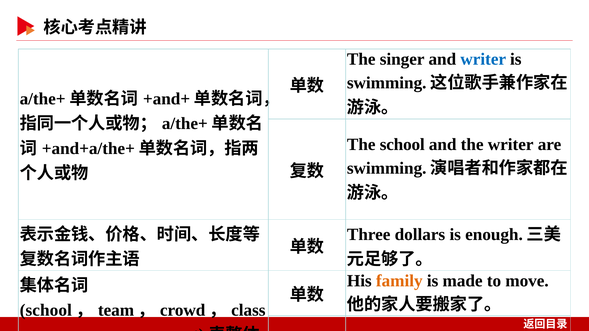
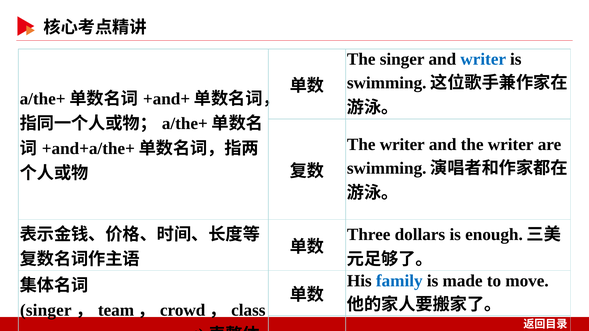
school at (402, 145): school -> writer
family at (399, 281) colour: orange -> blue
school at (46, 310): school -> singer
